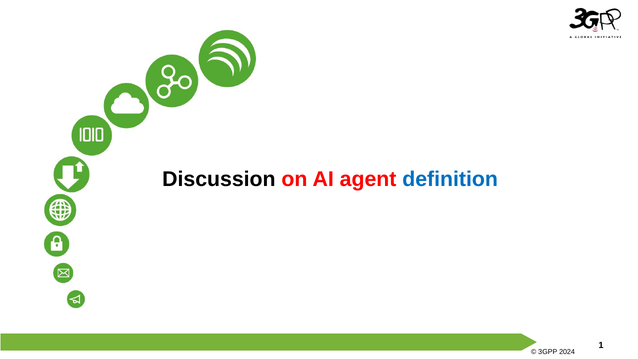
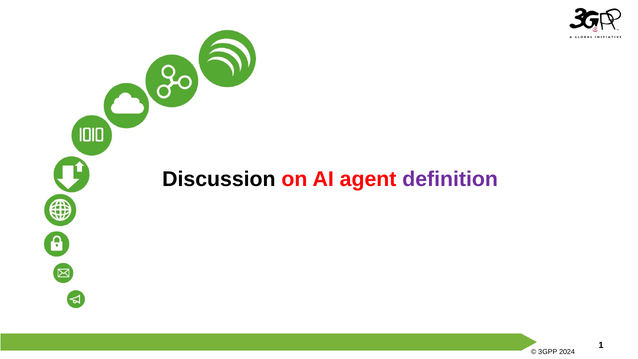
definition colour: blue -> purple
